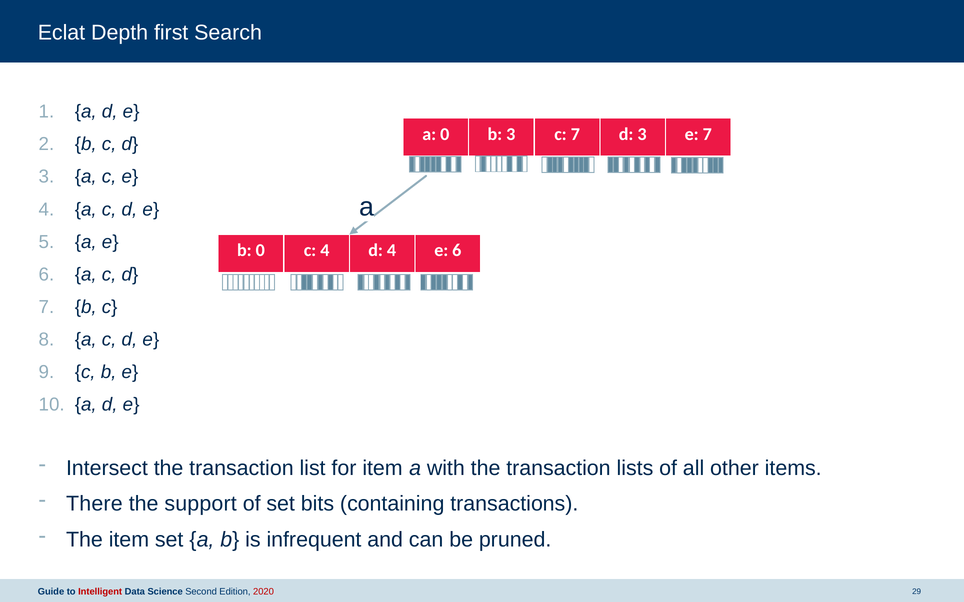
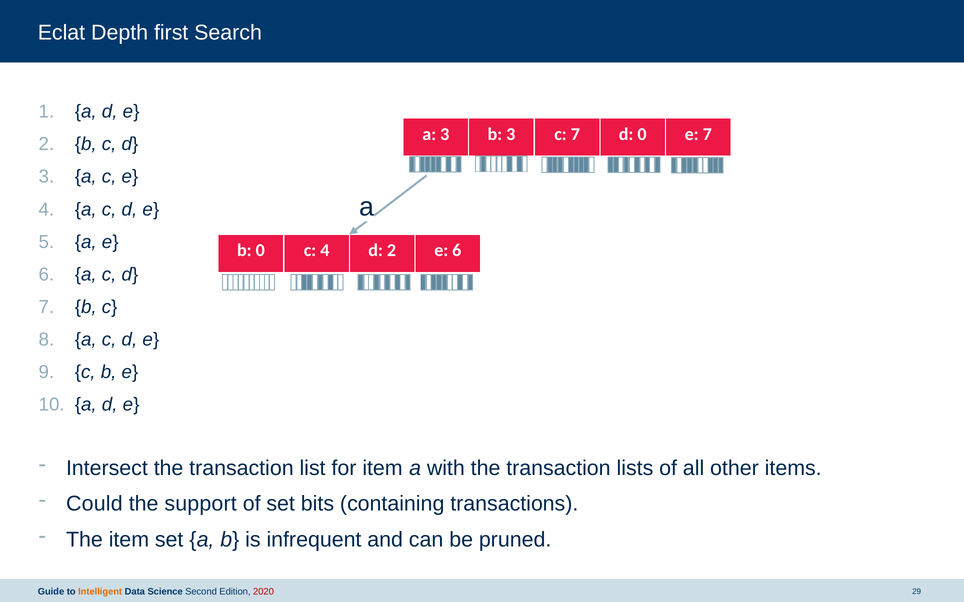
a 0: 0 -> 3
7 d 3: 3 -> 0
d 4: 4 -> 2
There: There -> Could
Intelligent colour: red -> orange
